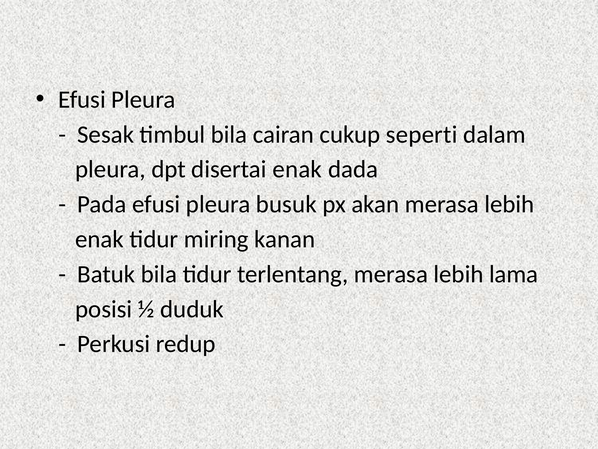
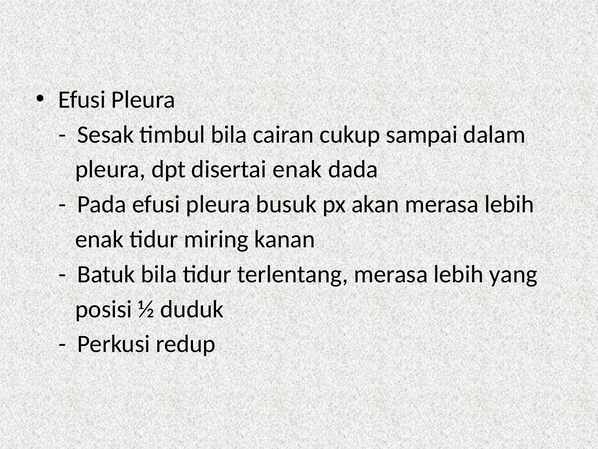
seperti: seperti -> sampai
lama: lama -> yang
